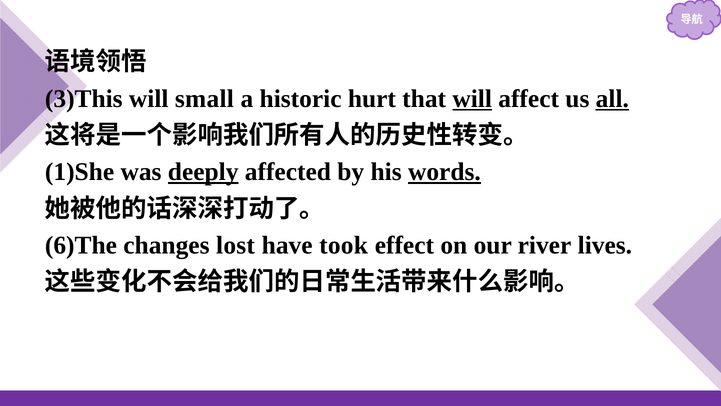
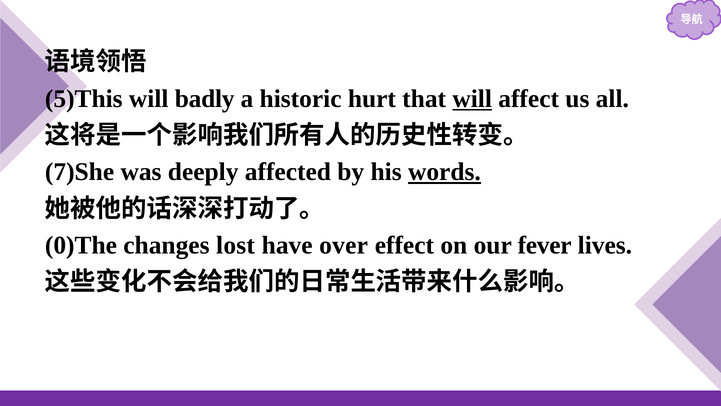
3)This: 3)This -> 5)This
small: small -> badly
all underline: present -> none
1)She: 1)She -> 7)She
deeply underline: present -> none
6)The: 6)The -> 0)The
took: took -> over
river: river -> fever
